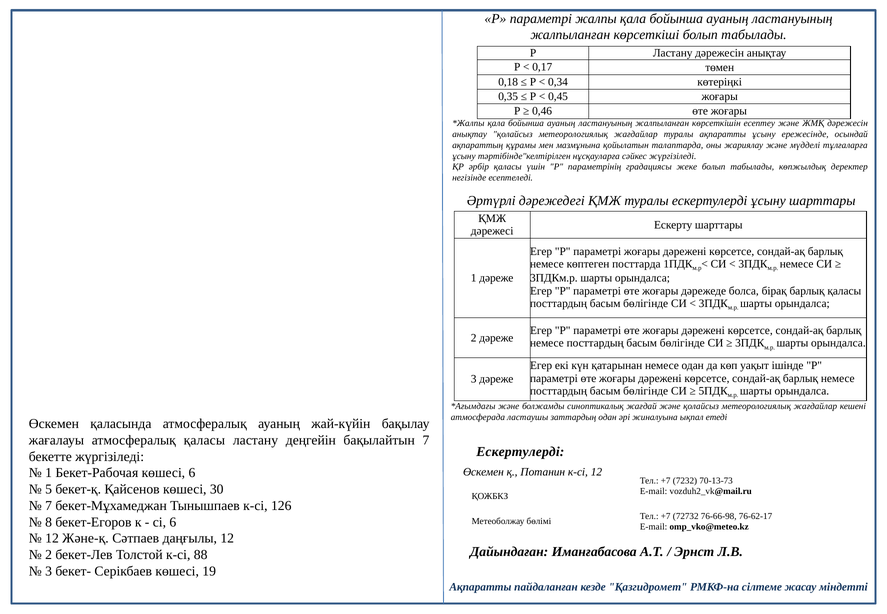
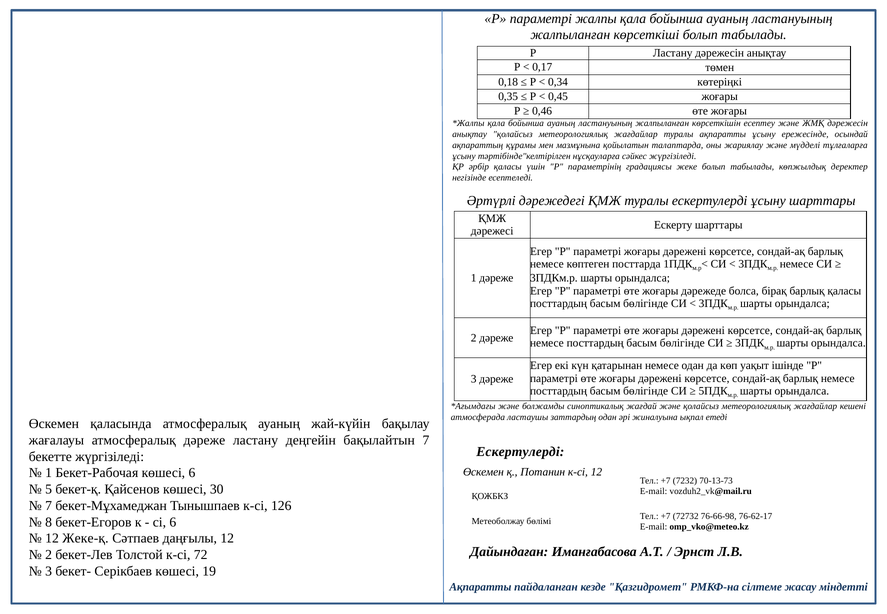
атмосфералық қаласы: қаласы -> дәреже
Және-қ: Және-қ -> Жеке-қ
88: 88 -> 72
